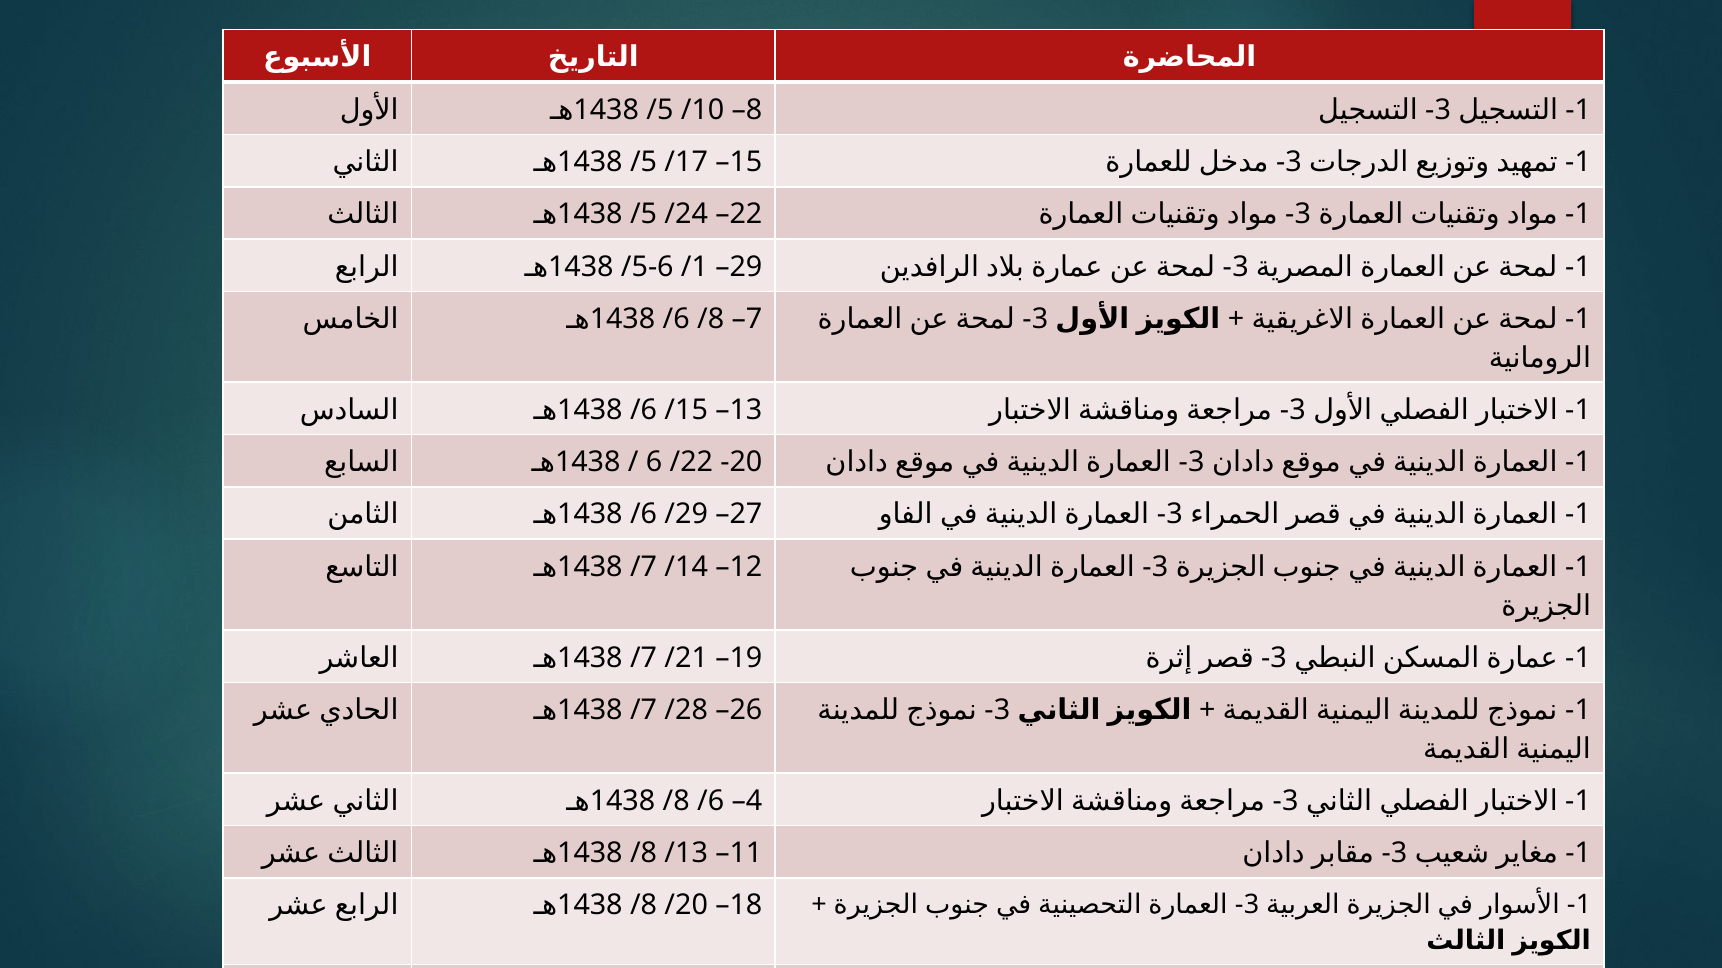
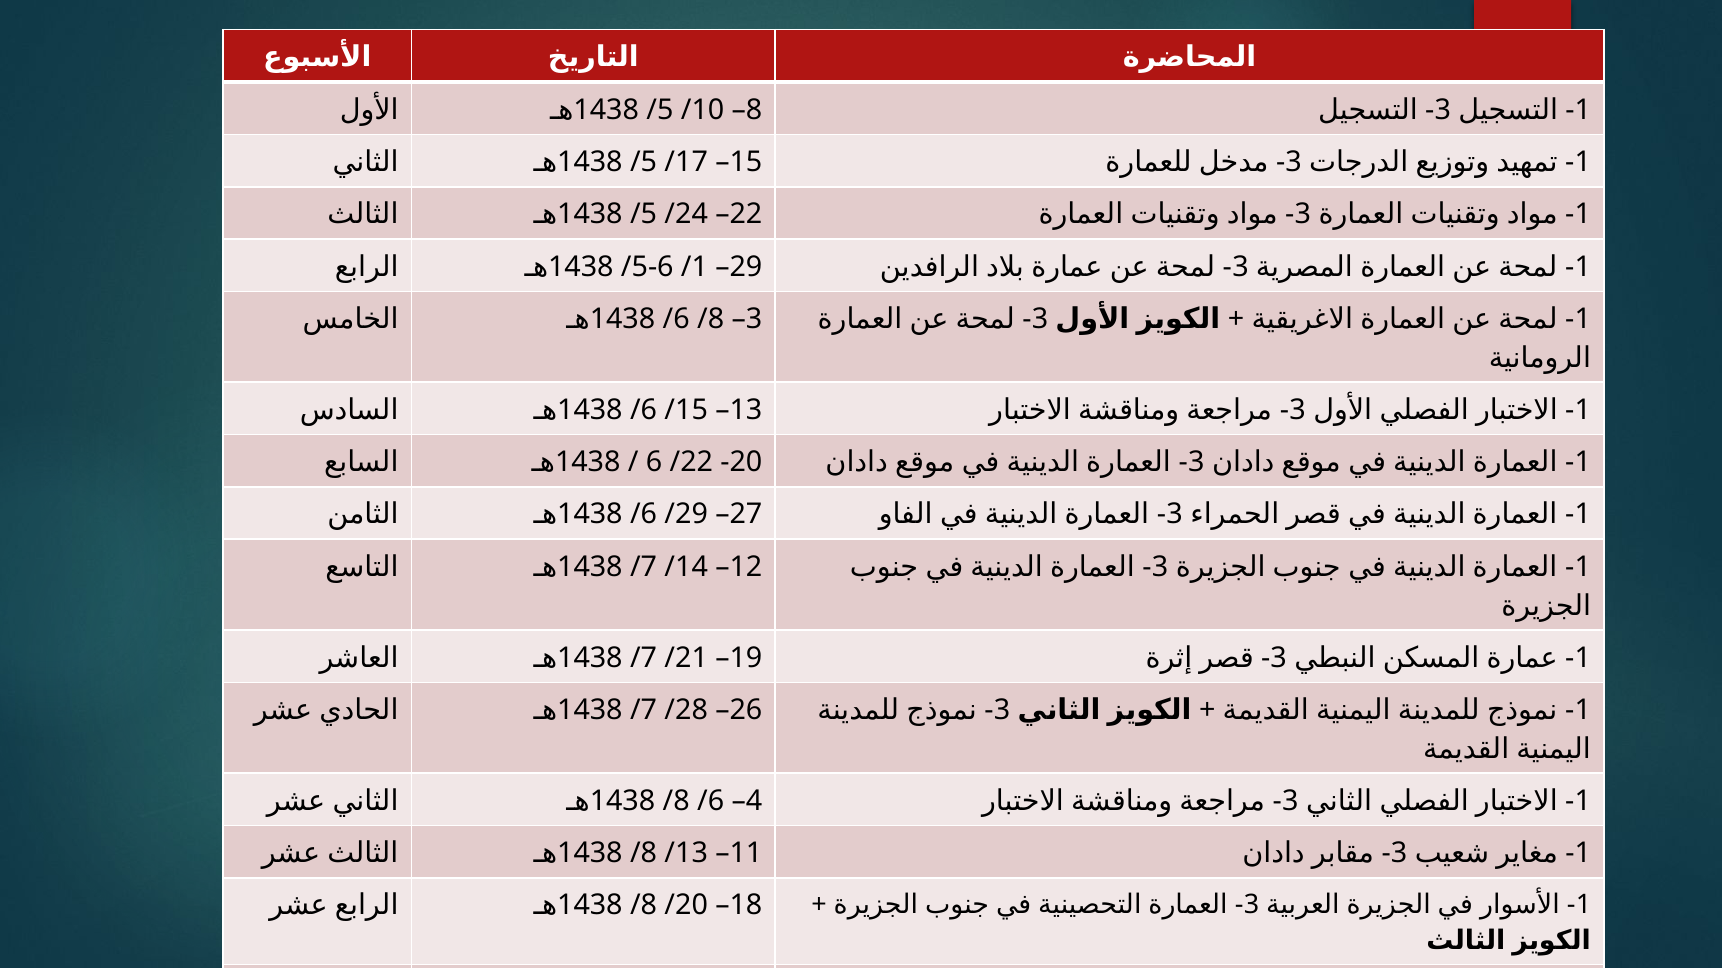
7 at (754, 319): 7 -> 3
